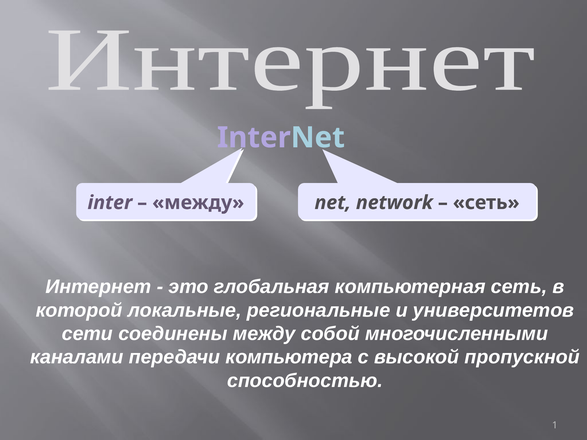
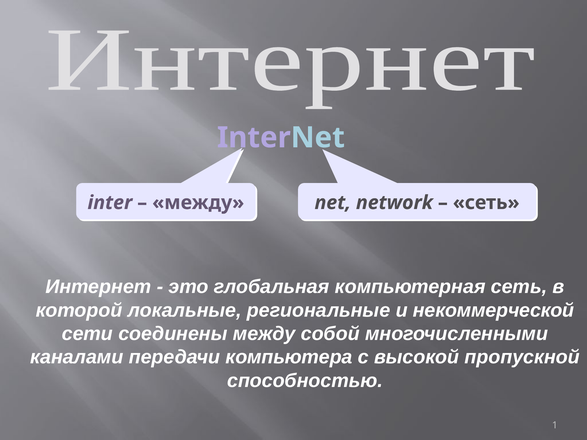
университетов: университетов -> некоммерческой
